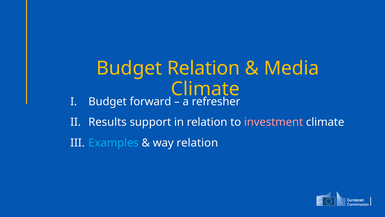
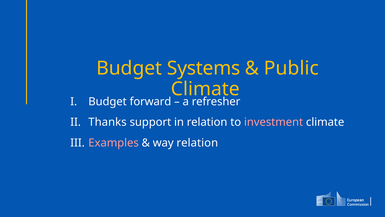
Budget Relation: Relation -> Systems
Media: Media -> Public
Results: Results -> Thanks
Examples colour: light blue -> pink
